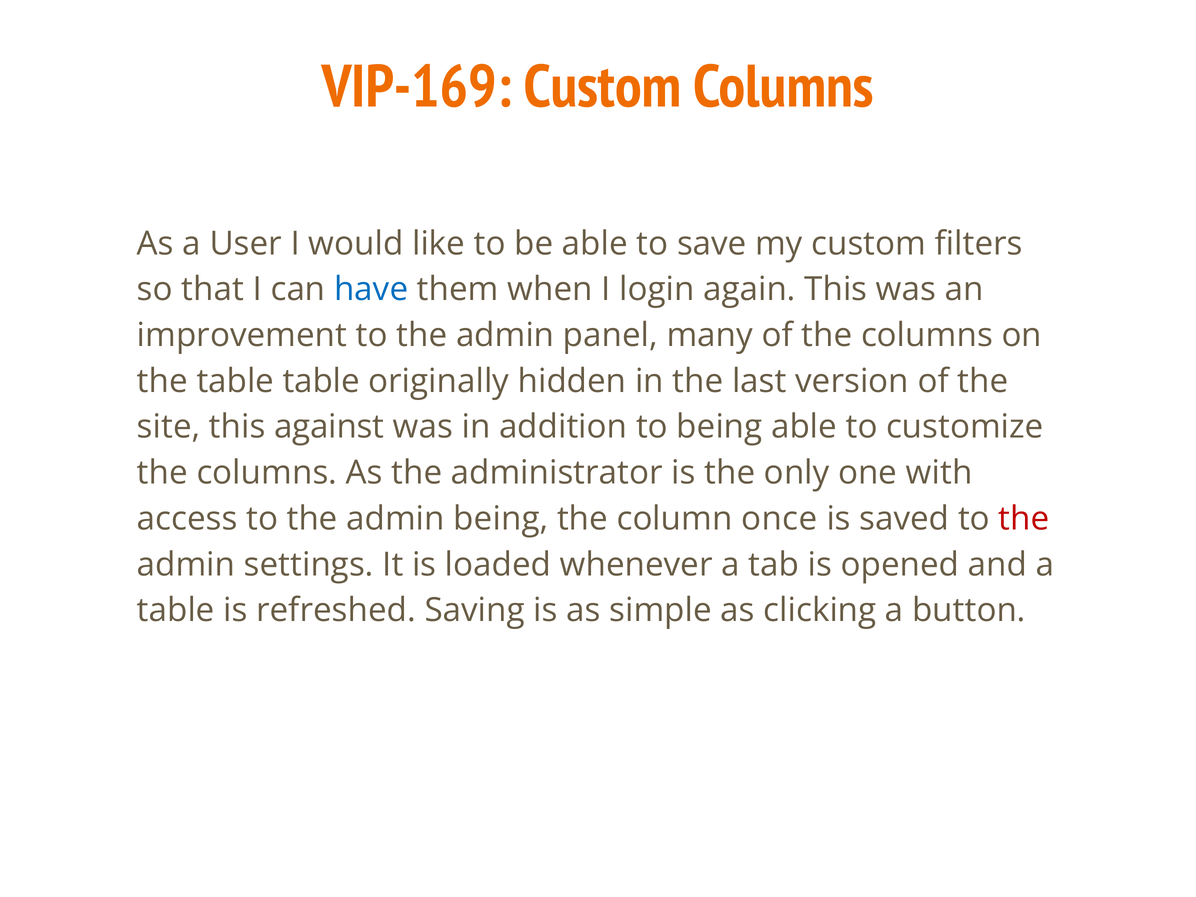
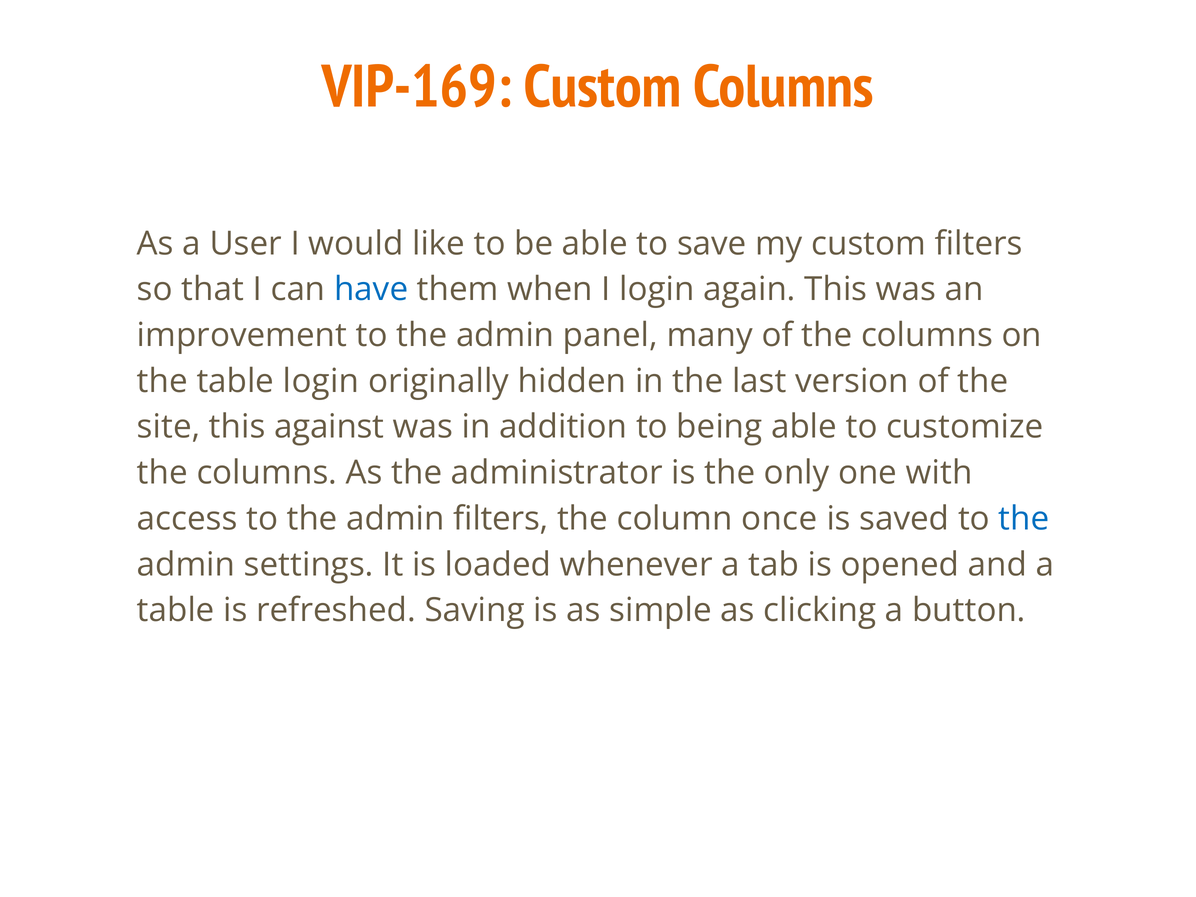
table table: table -> login
admin being: being -> filters
the at (1024, 519) colour: red -> blue
